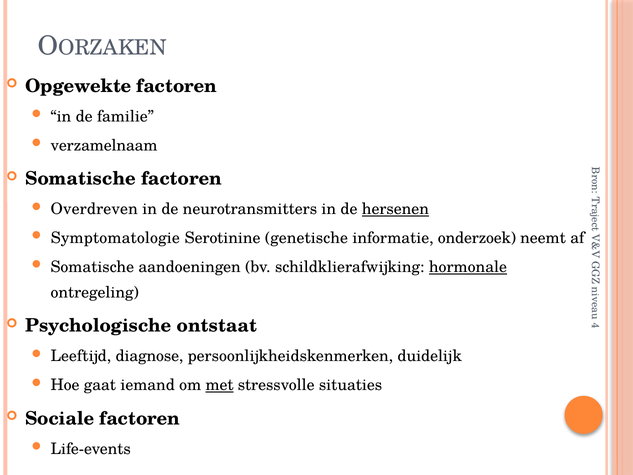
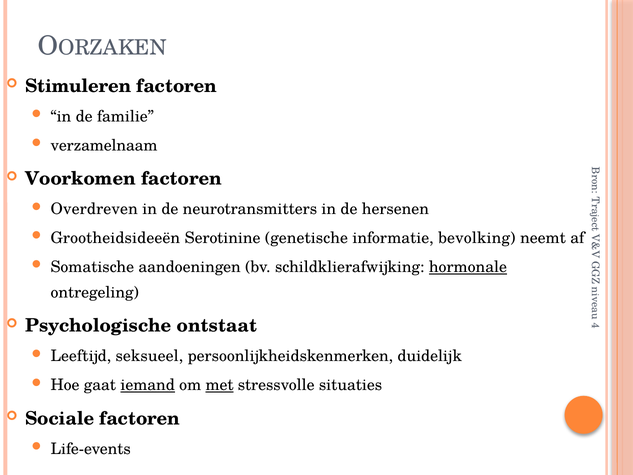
Opgewekte: Opgewekte -> Stimuleren
Somatische at (81, 179): Somatische -> Voorkomen
hersenen underline: present -> none
Symptomatologie: Symptomatologie -> Grootheidsideeën
onderzoek: onderzoek -> bevolking
diagnose: diagnose -> seksueel
iemand underline: none -> present
